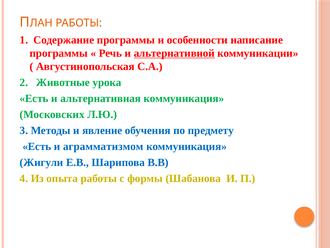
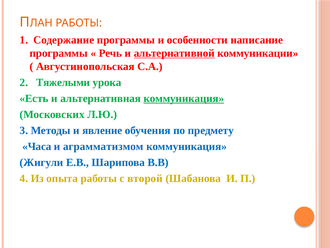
Животные: Животные -> Тяжелыми
коммуникация at (184, 98) underline: none -> present
Есть at (37, 146): Есть -> Часа
формы: формы -> второй
